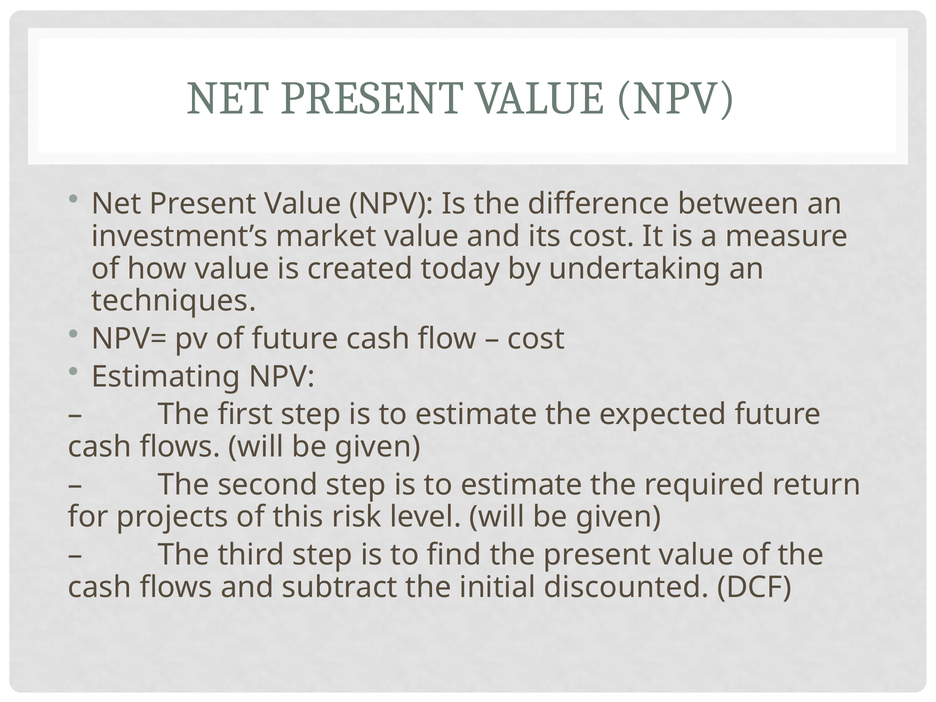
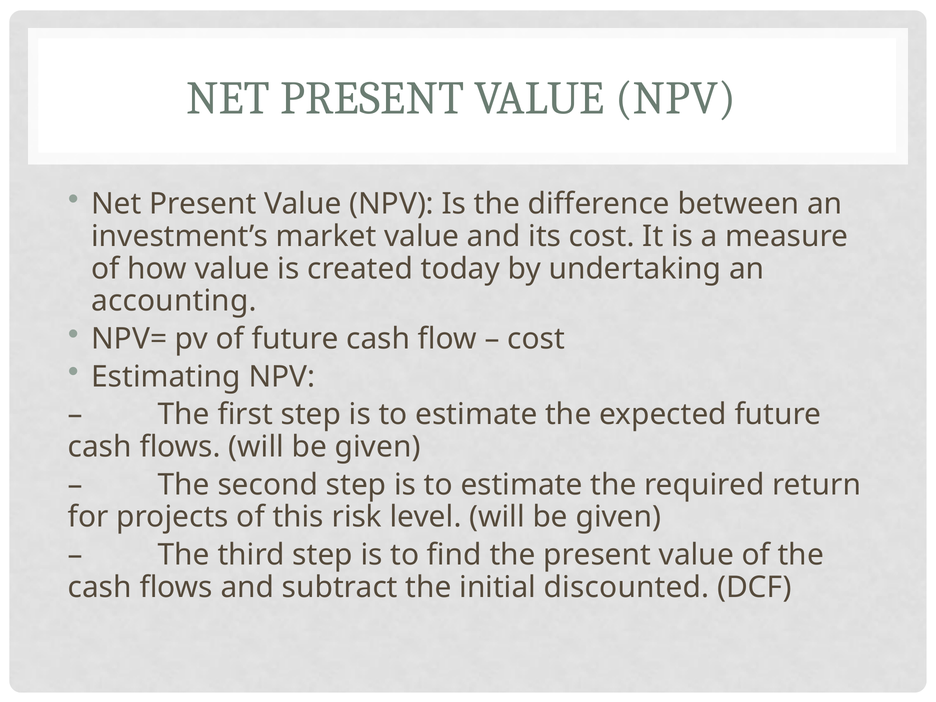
techniques: techniques -> accounting
